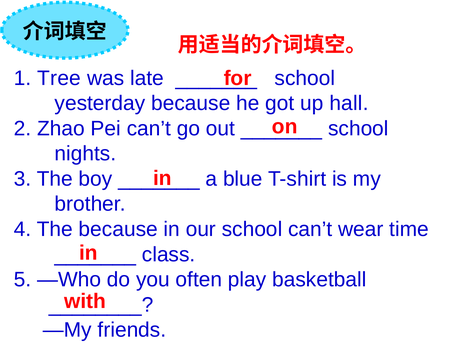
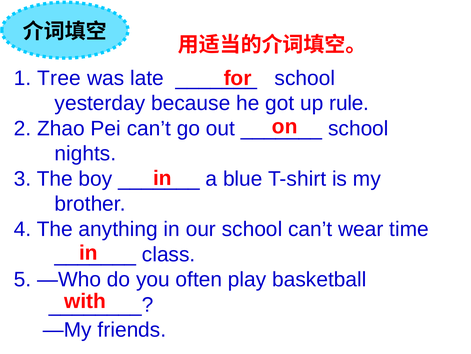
hall: hall -> rule
The because: because -> anything
